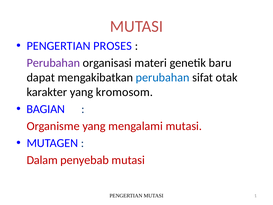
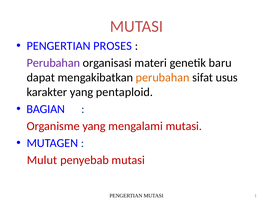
perubahan at (163, 77) colour: blue -> orange
otak: otak -> usus
kromosom: kromosom -> pentaploid
Dalam: Dalam -> Mulut
